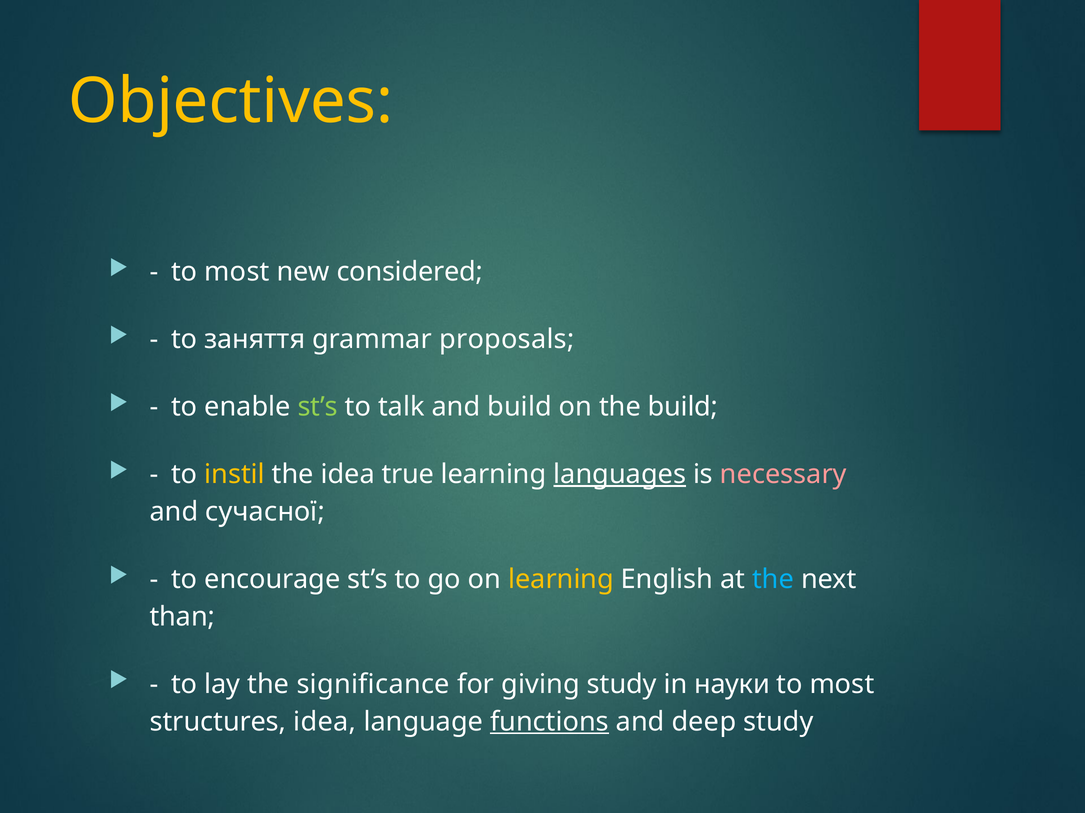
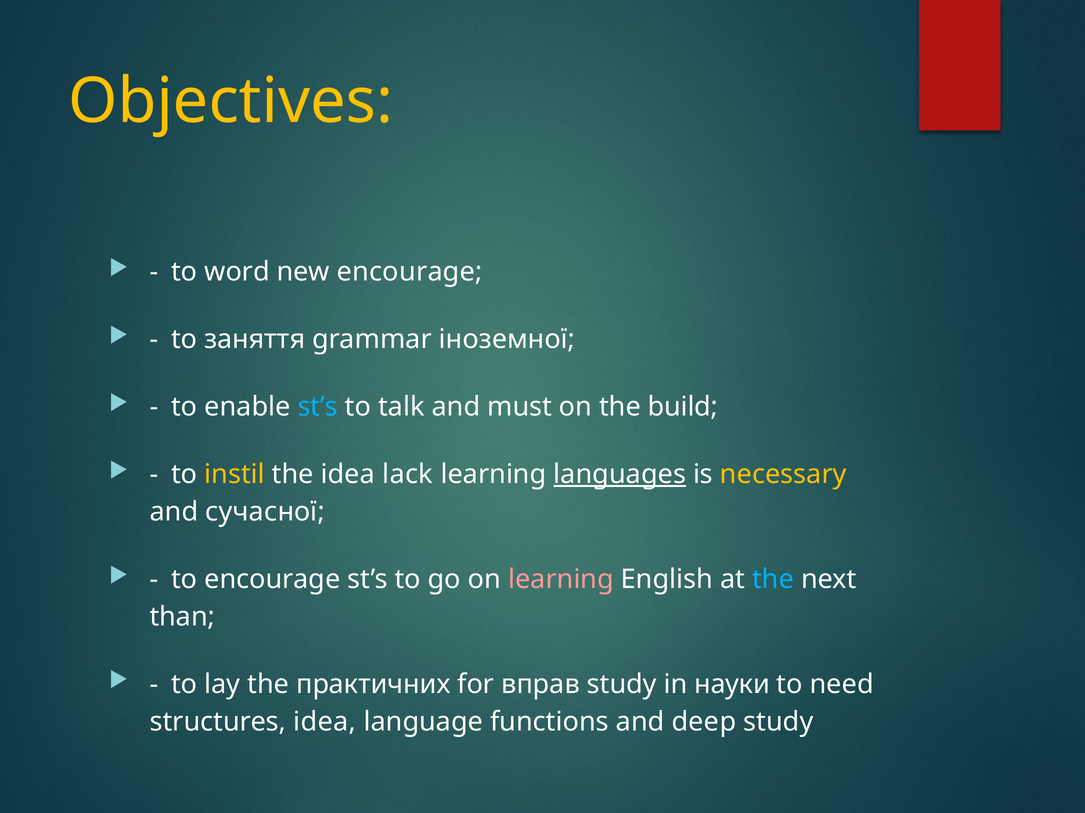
most at (237, 272): most -> word
new considered: considered -> encourage
proposals: proposals -> іноземної
st’s at (318, 407) colour: light green -> light blue
and build: build -> must
true: true -> lack
necessary colour: pink -> yellow
learning at (561, 580) colour: yellow -> pink
significance: significance -> практичних
giving: giving -> вправ
most at (842, 685): most -> need
functions underline: present -> none
